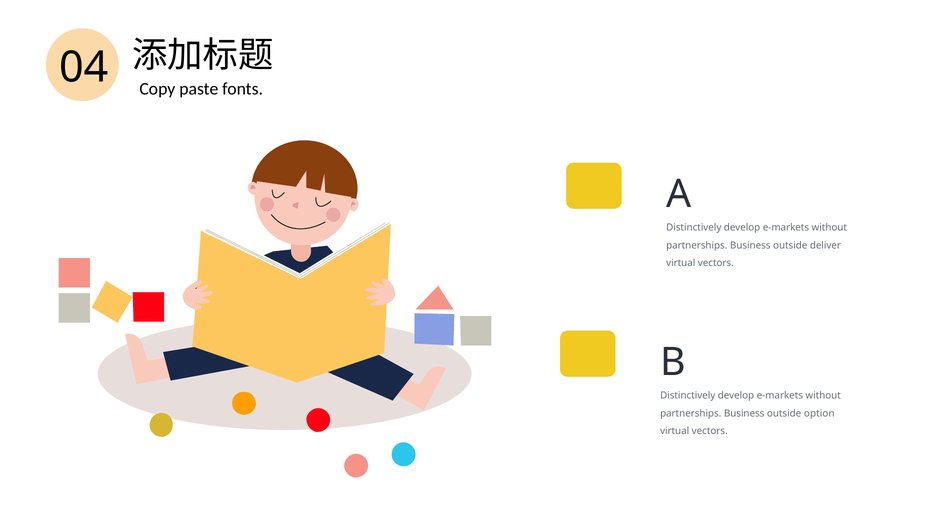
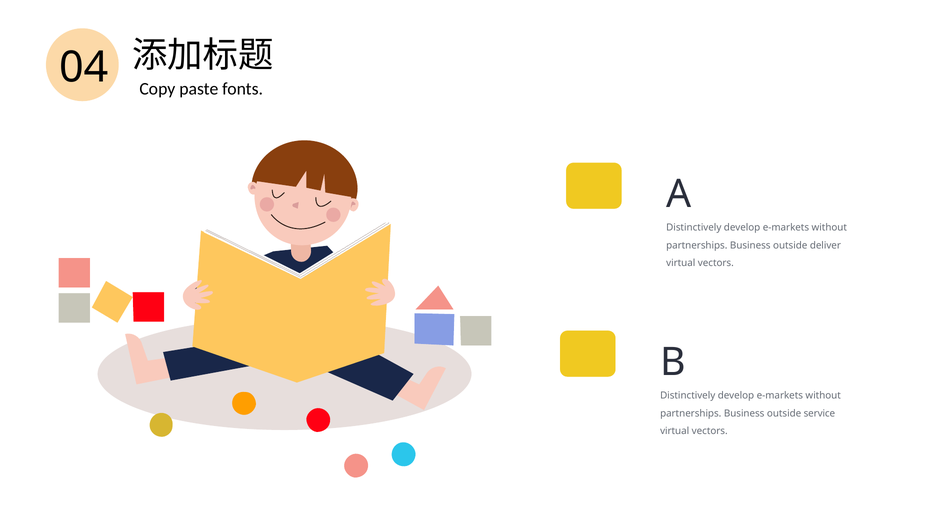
option: option -> service
